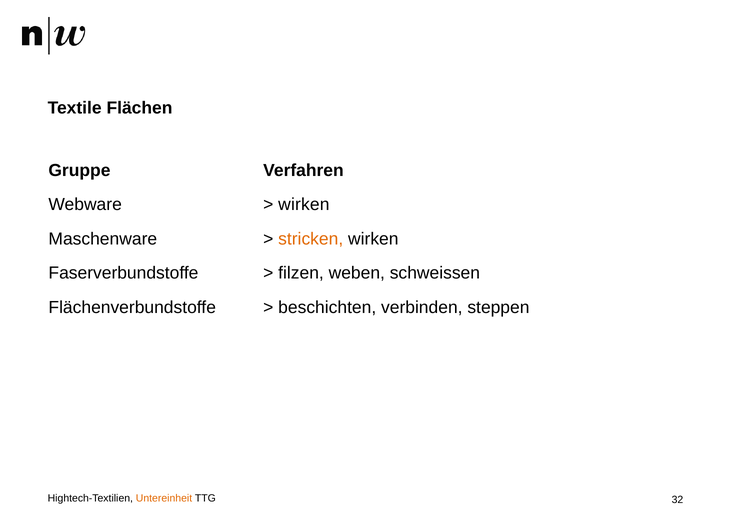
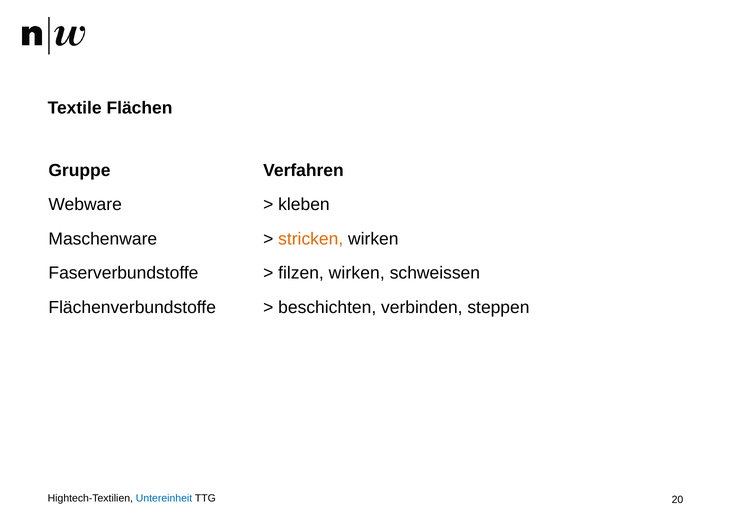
wirken at (304, 205): wirken -> kleben
filzen weben: weben -> wirken
Untereinheit colour: orange -> blue
32: 32 -> 20
